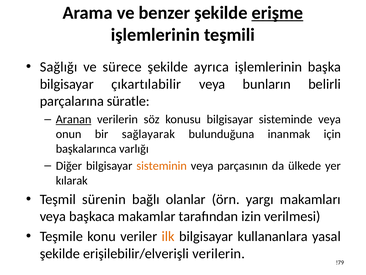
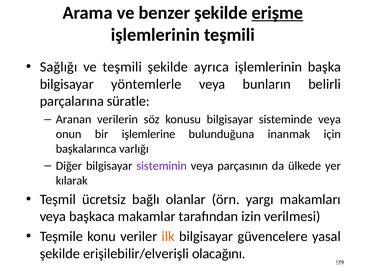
ve sürece: sürece -> teşmili
çıkartılabilir: çıkartılabilir -> yöntemlerle
Aranan underline: present -> none
sağlayarak: sağlayarak -> işlemlerine
sisteminin colour: orange -> purple
sürenin: sürenin -> ücretsiz
kullananlara: kullananlara -> güvencelere
erişilebilir/elverişli verilerin: verilerin -> olacağını
